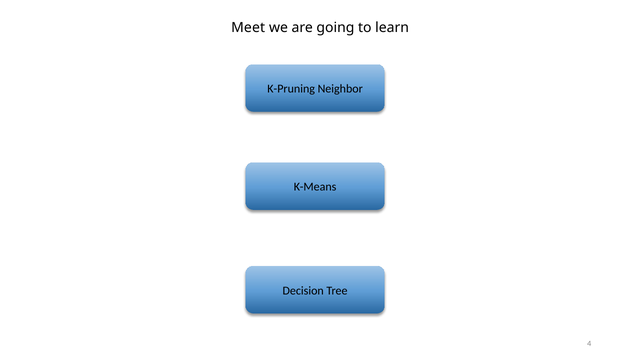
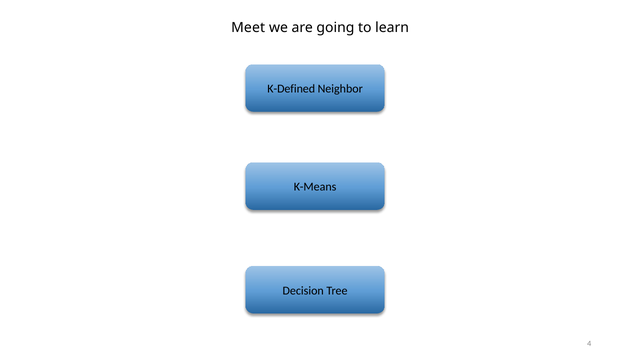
K-Pruning: K-Pruning -> K-Defined
